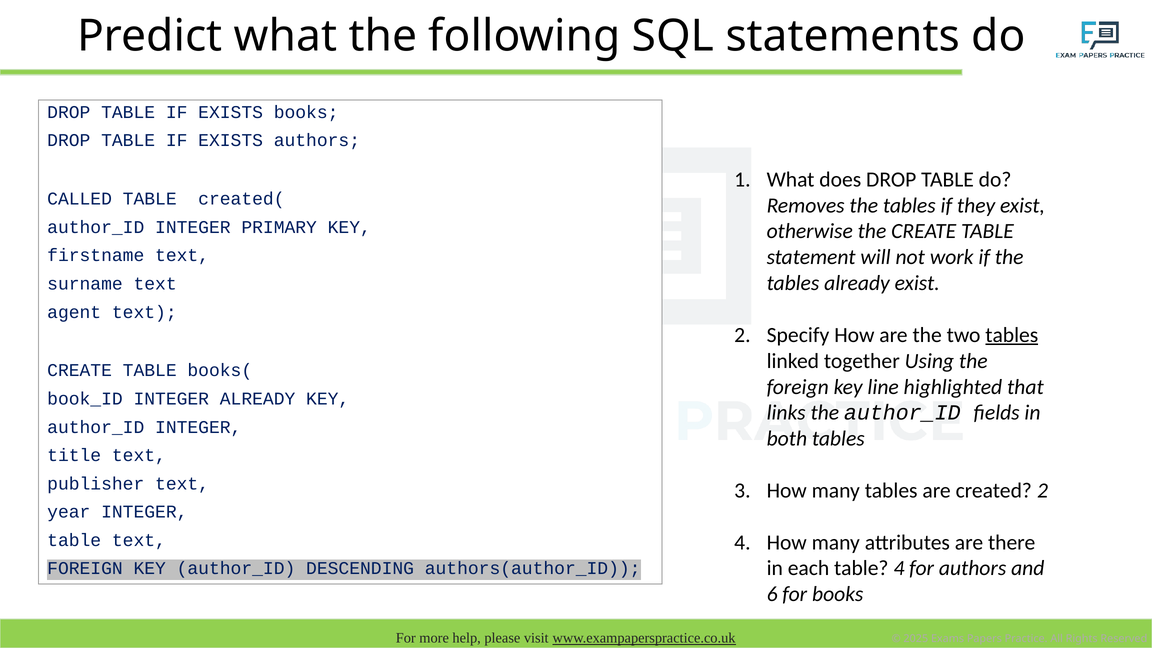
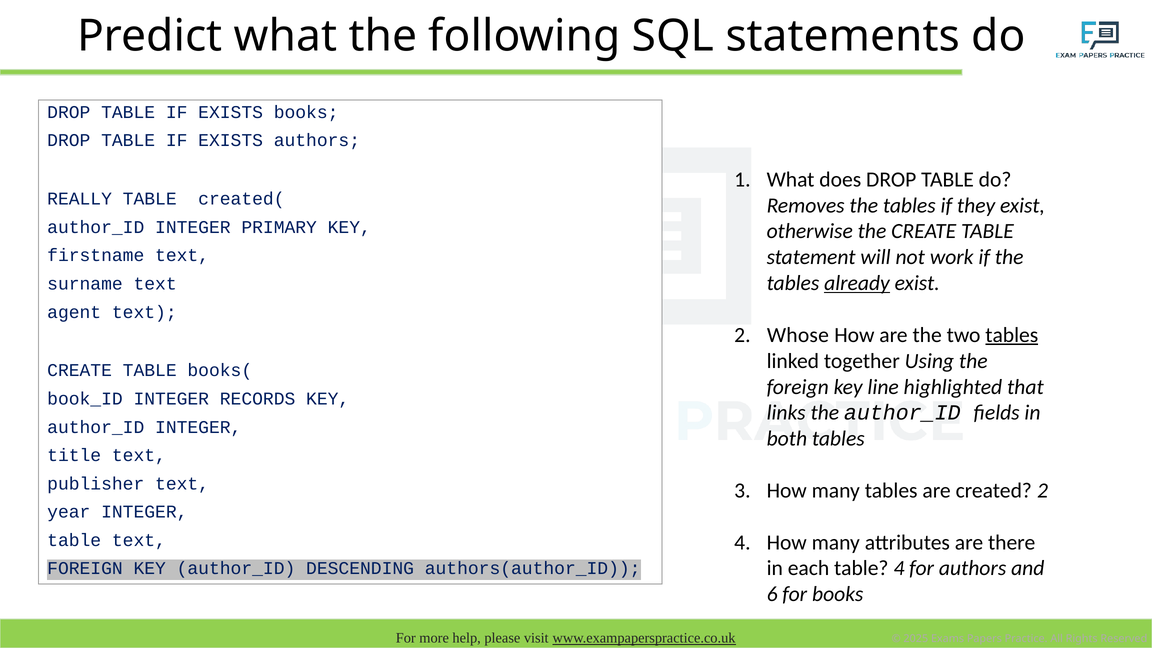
CALLED: CALLED -> REALLY
already at (857, 283) underline: none -> present
Specify: Specify -> Whose
INTEGER ALREADY: ALREADY -> RECORDS
